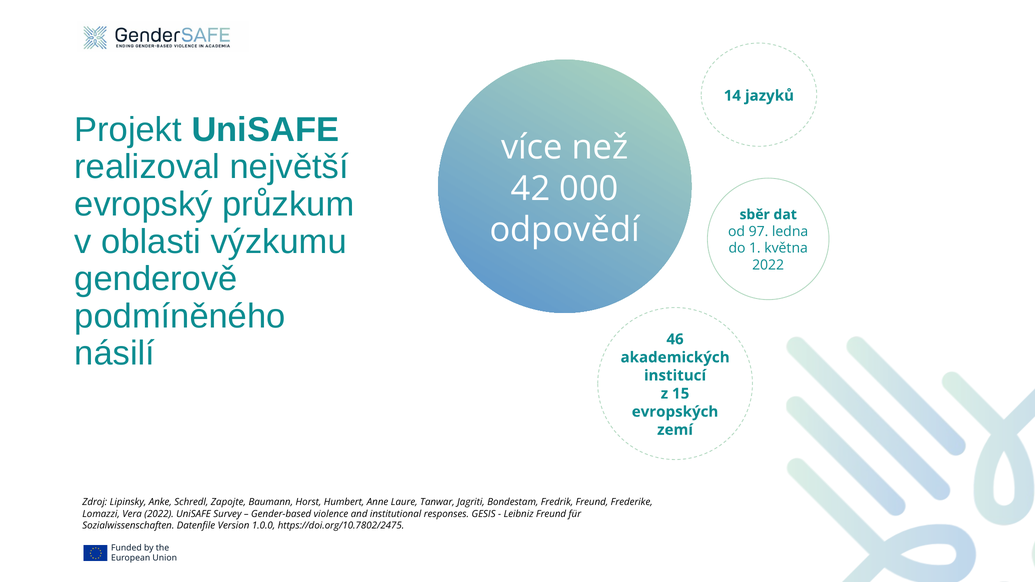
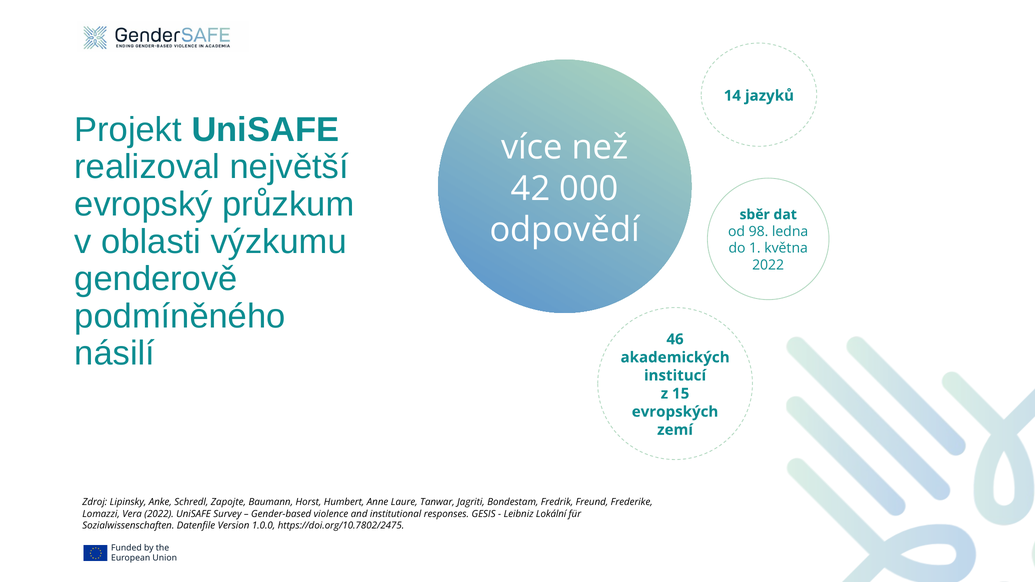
97: 97 -> 98
Leibniz Freund: Freund -> Lokální
